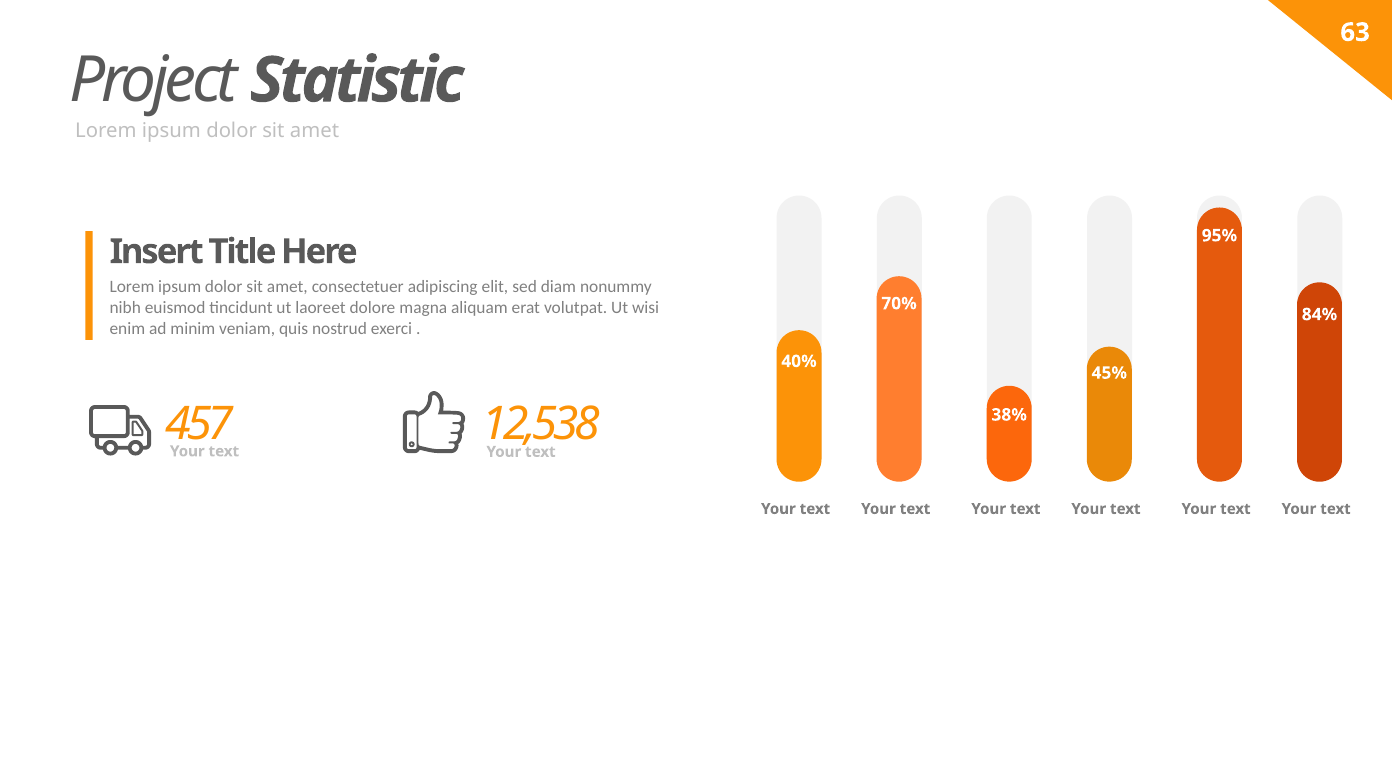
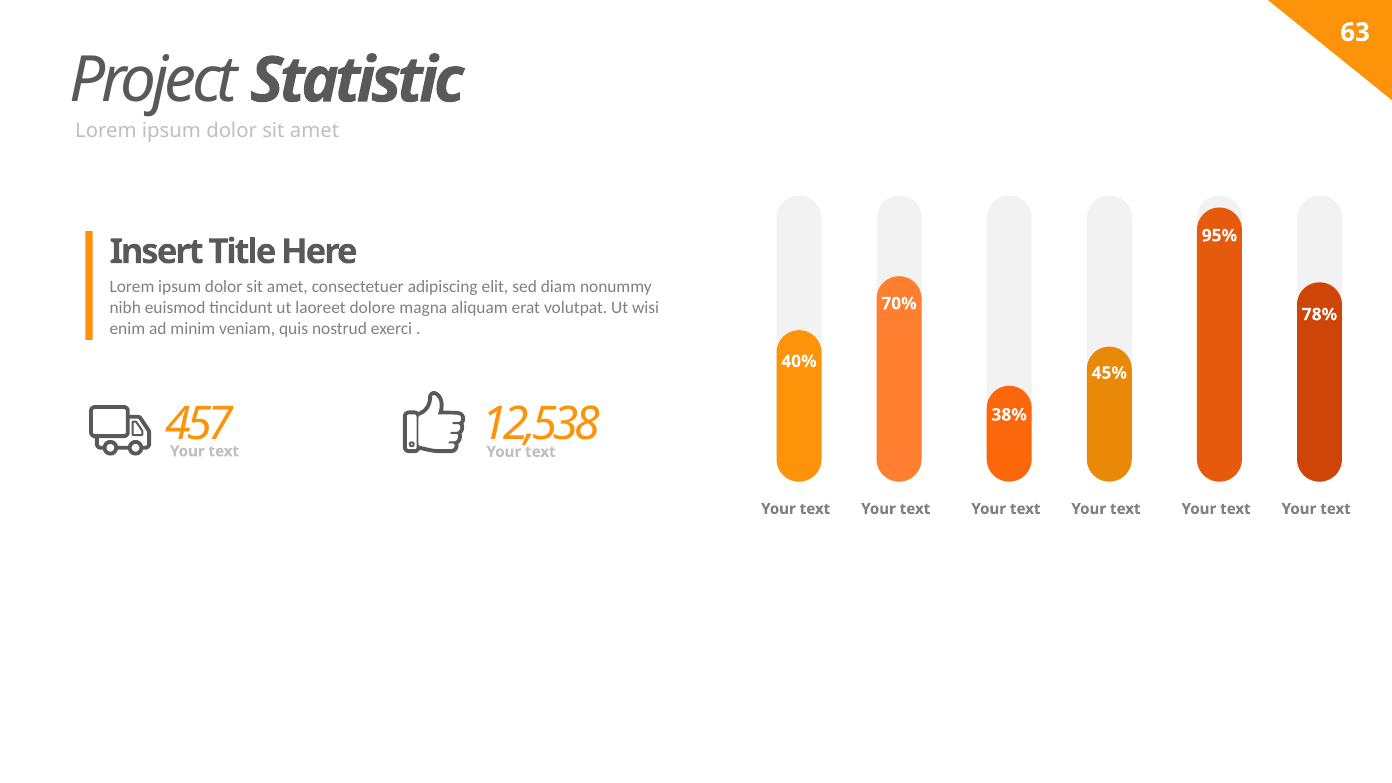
84%: 84% -> 78%
